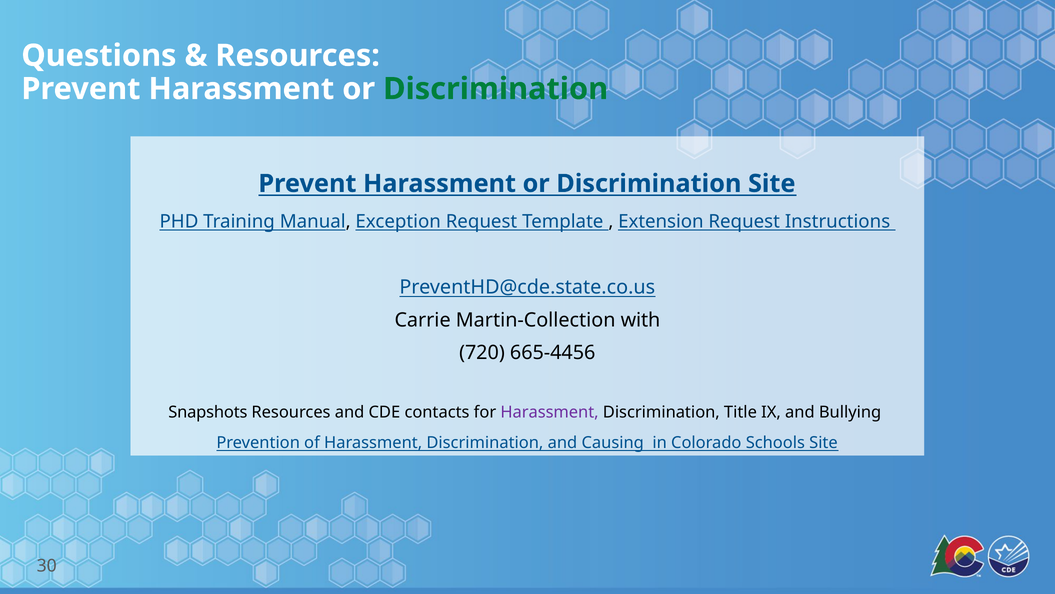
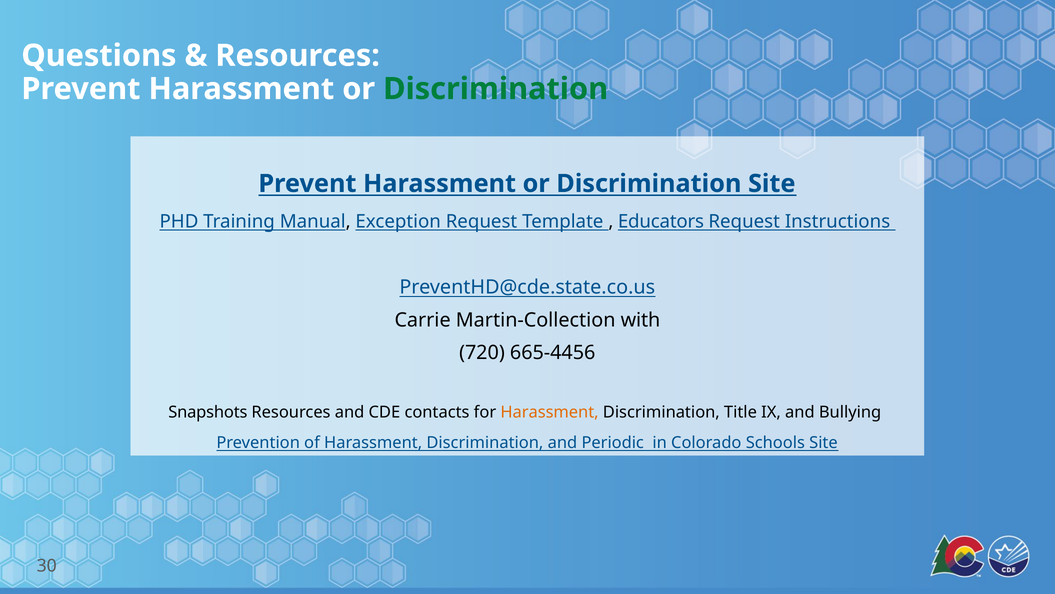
Extension: Extension -> Educators
Harassment at (550, 412) colour: purple -> orange
Causing: Causing -> Periodic
